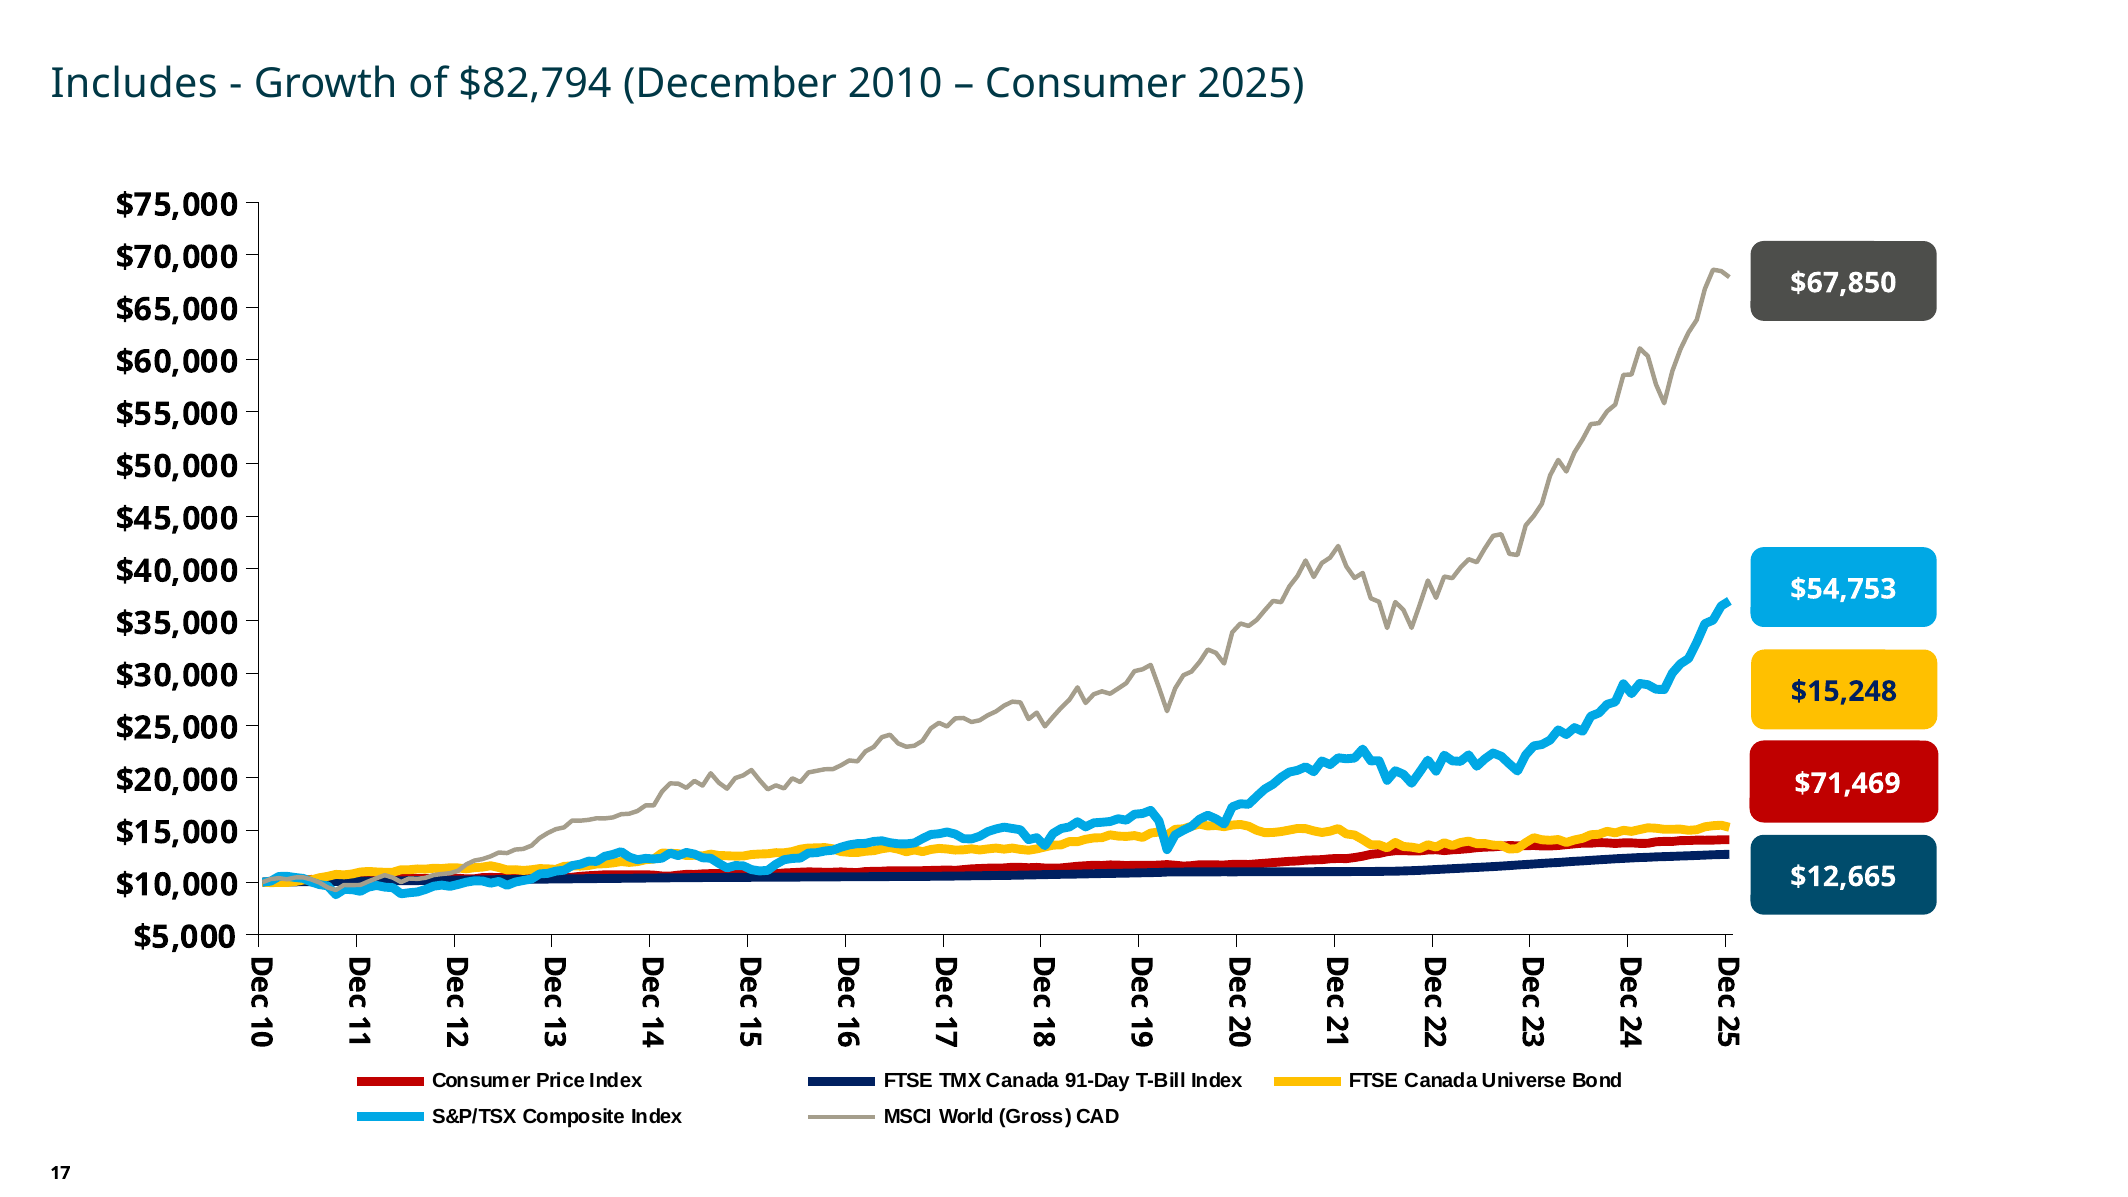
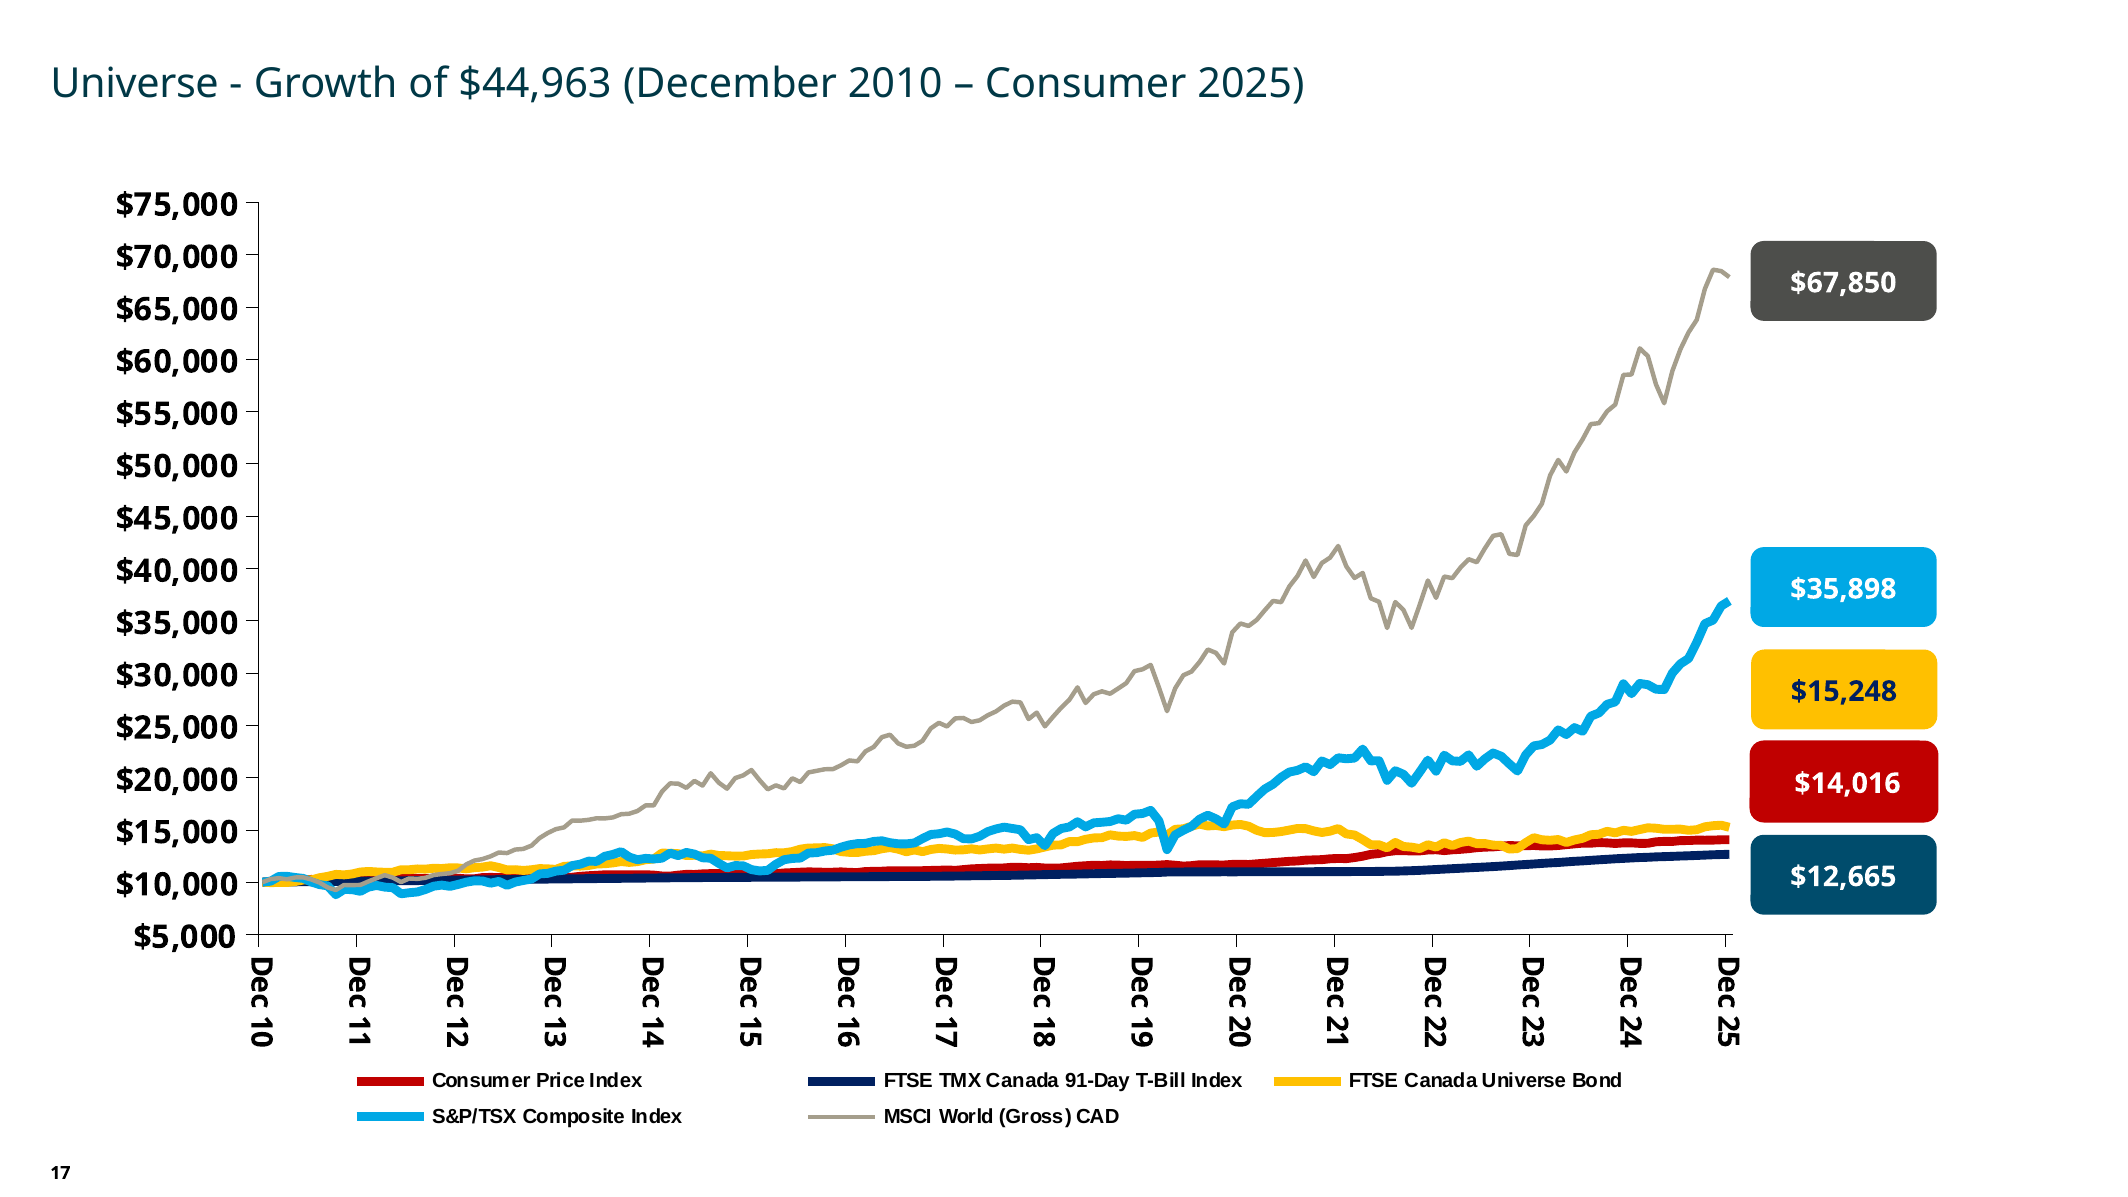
Includes at (134, 84): Includes -> Universe
$82,794: $82,794 -> $44,963
$54,753: $54,753 -> $35,898
$71,469: $71,469 -> $14,016
